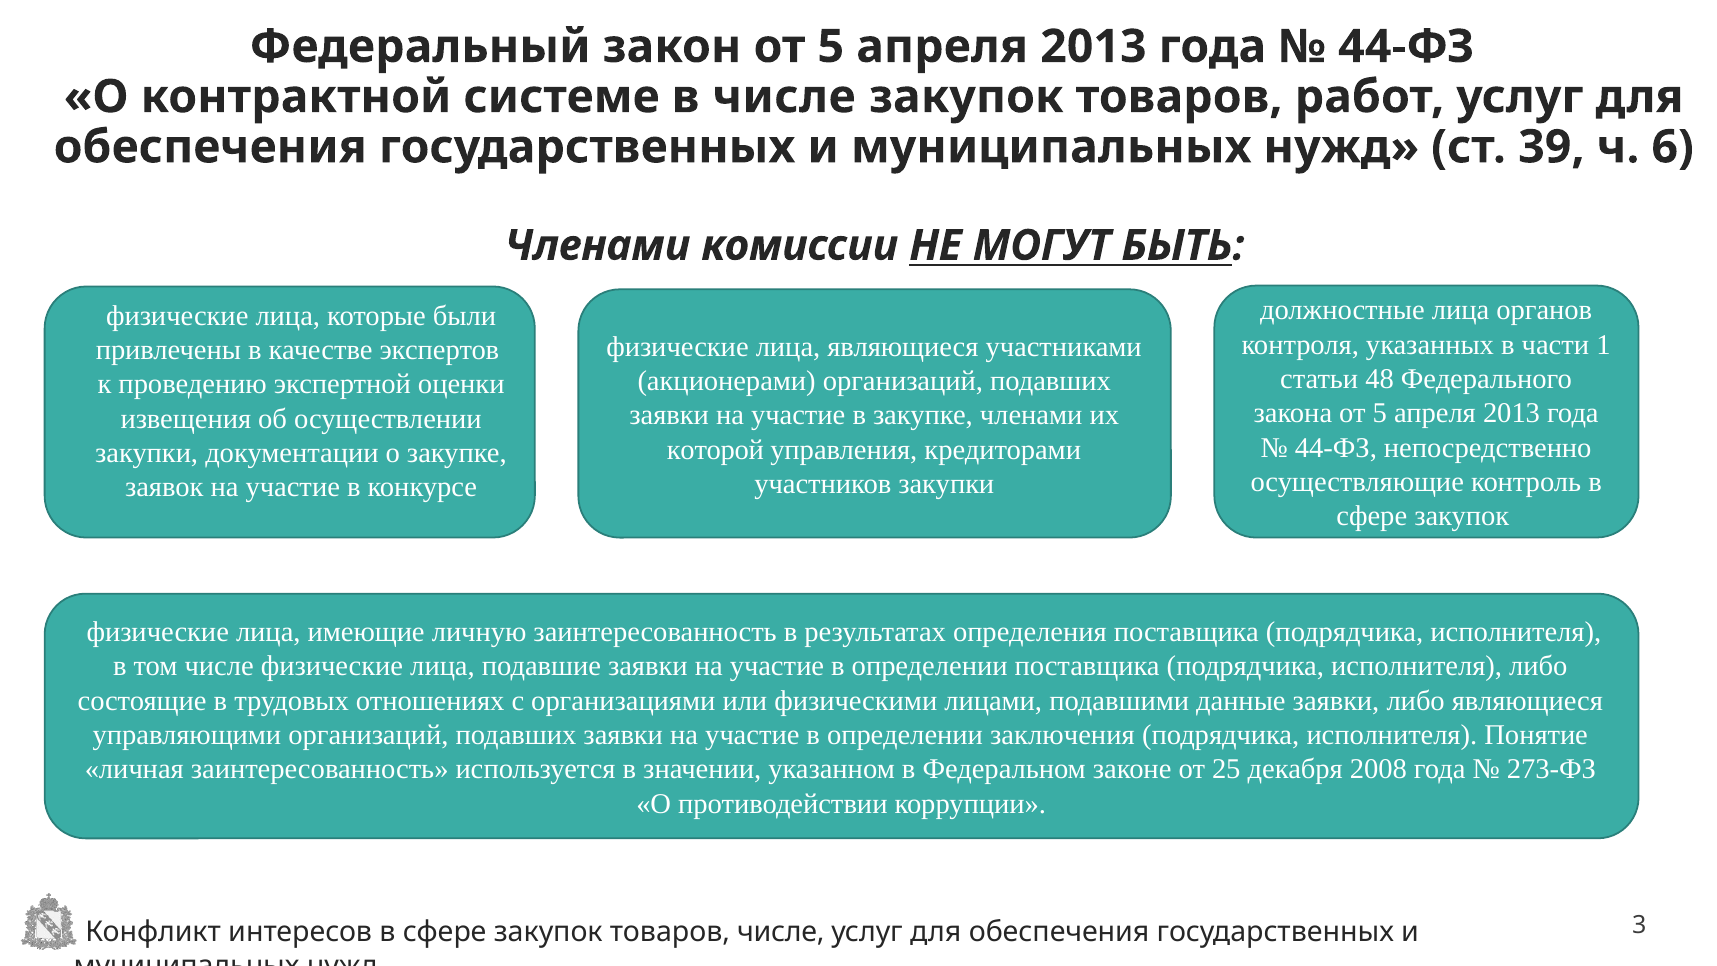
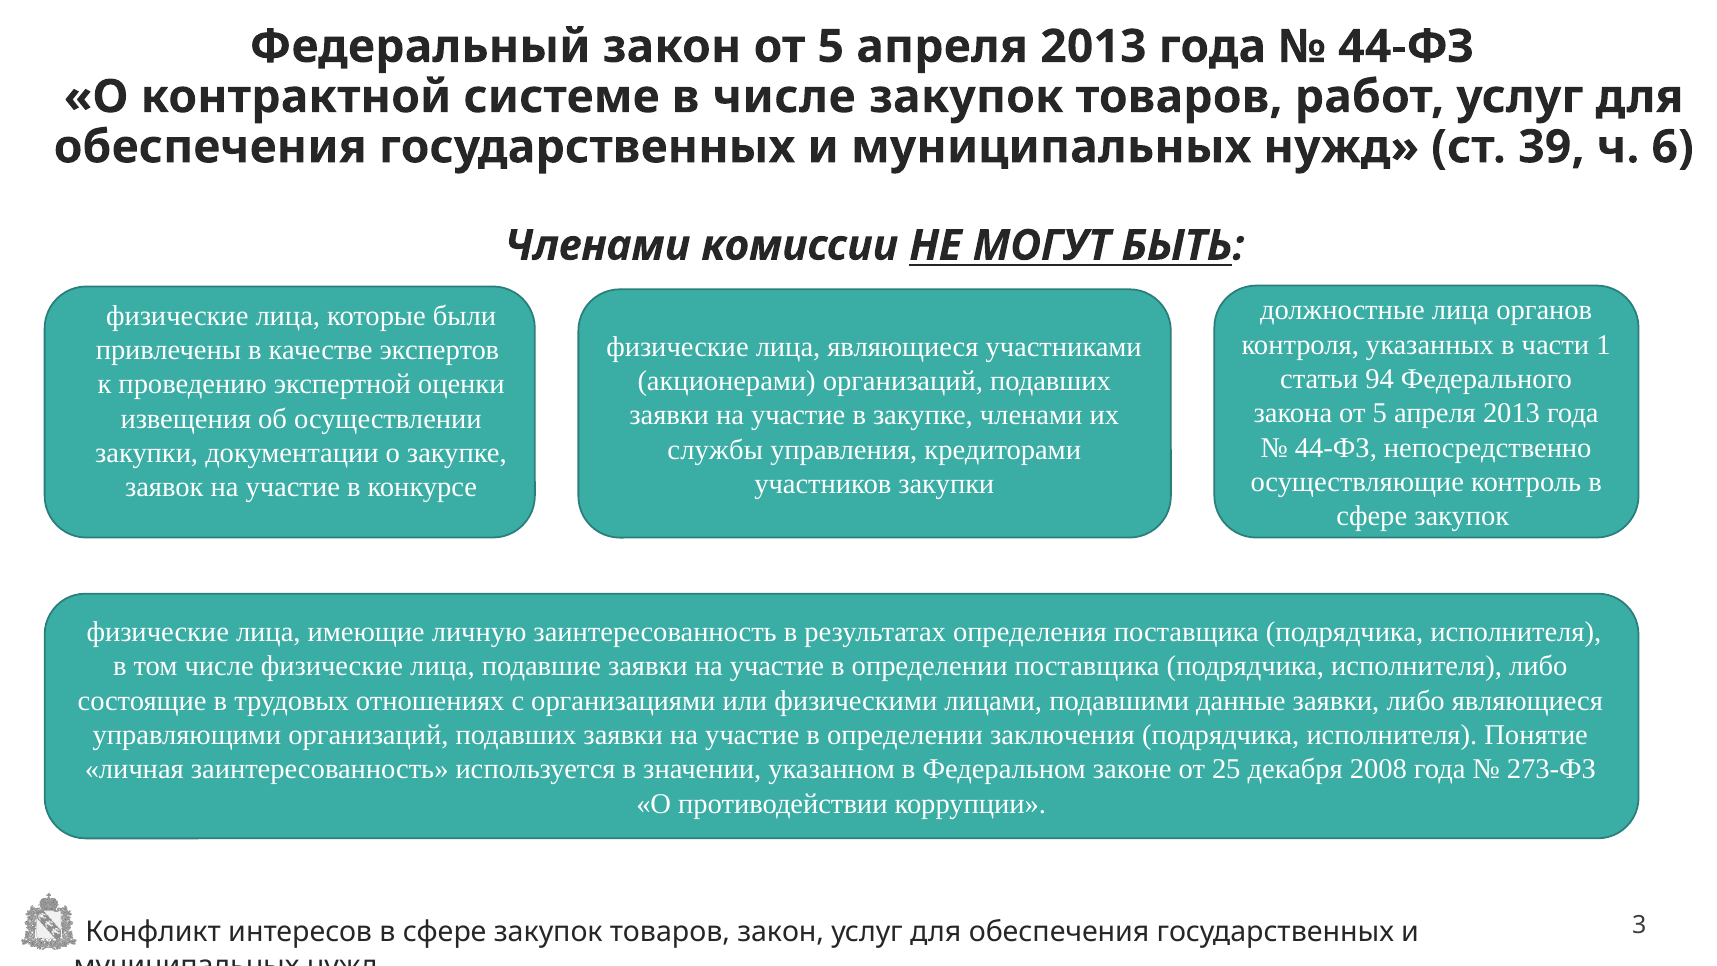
48: 48 -> 94
которой: которой -> службы
товаров числе: числе -> закон
